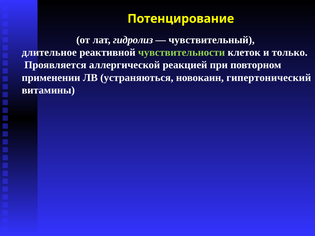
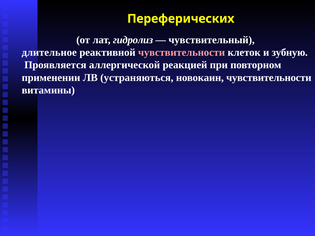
Потенцирование: Потенцирование -> Переферических
чувствительности at (182, 52) colour: light green -> pink
только: только -> зубную
новокаин гипертонический: гипертонический -> чувствительности
